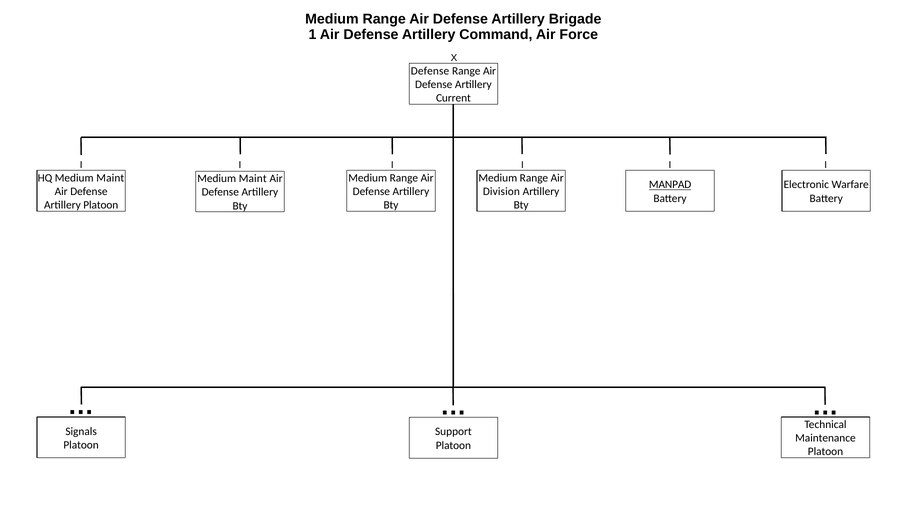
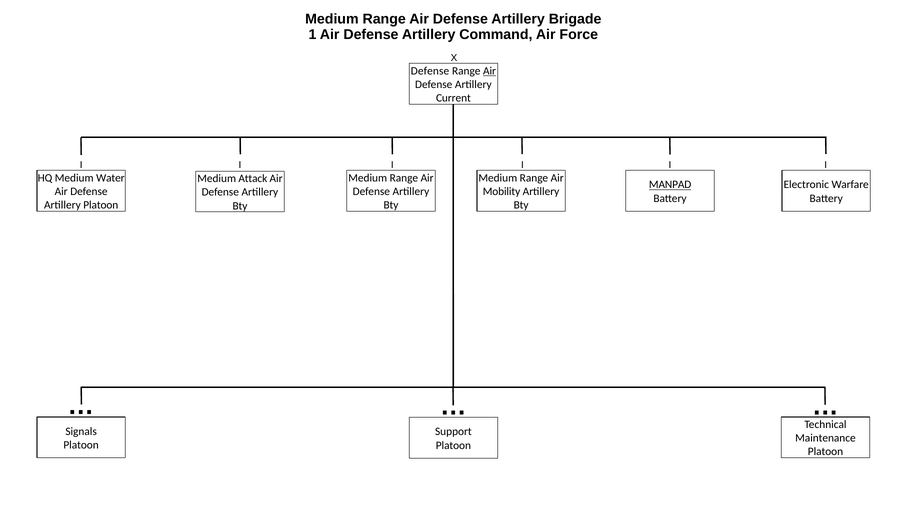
Air at (490, 71) underline: none -> present
HQ Medium Maint: Maint -> Water
Maint at (253, 179): Maint -> Attack
Division: Division -> Mobility
